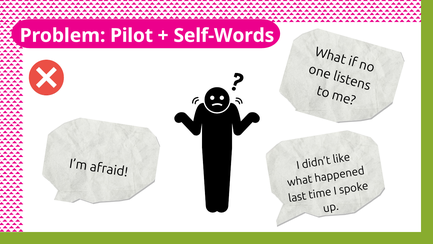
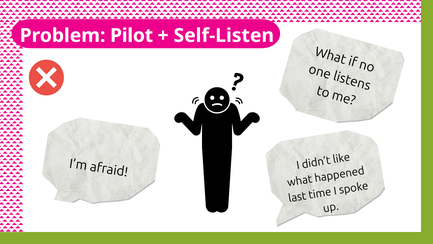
Self-Words: Self-Words -> Self-Listen
